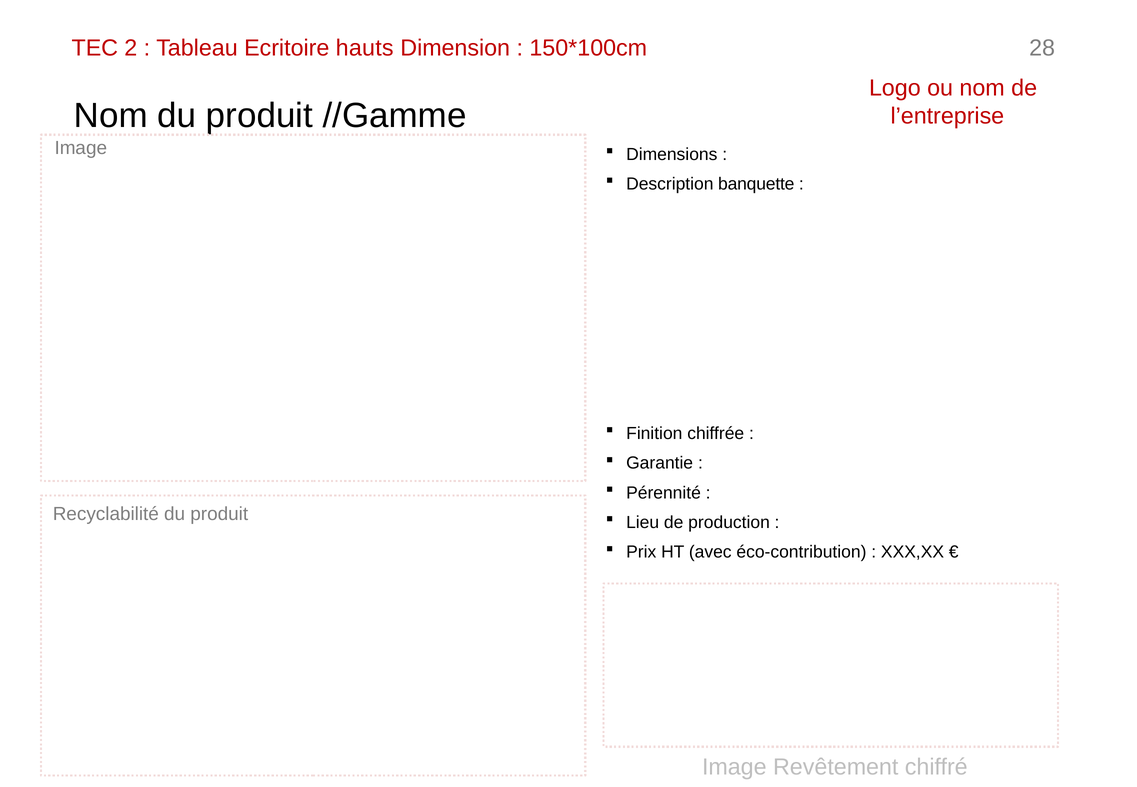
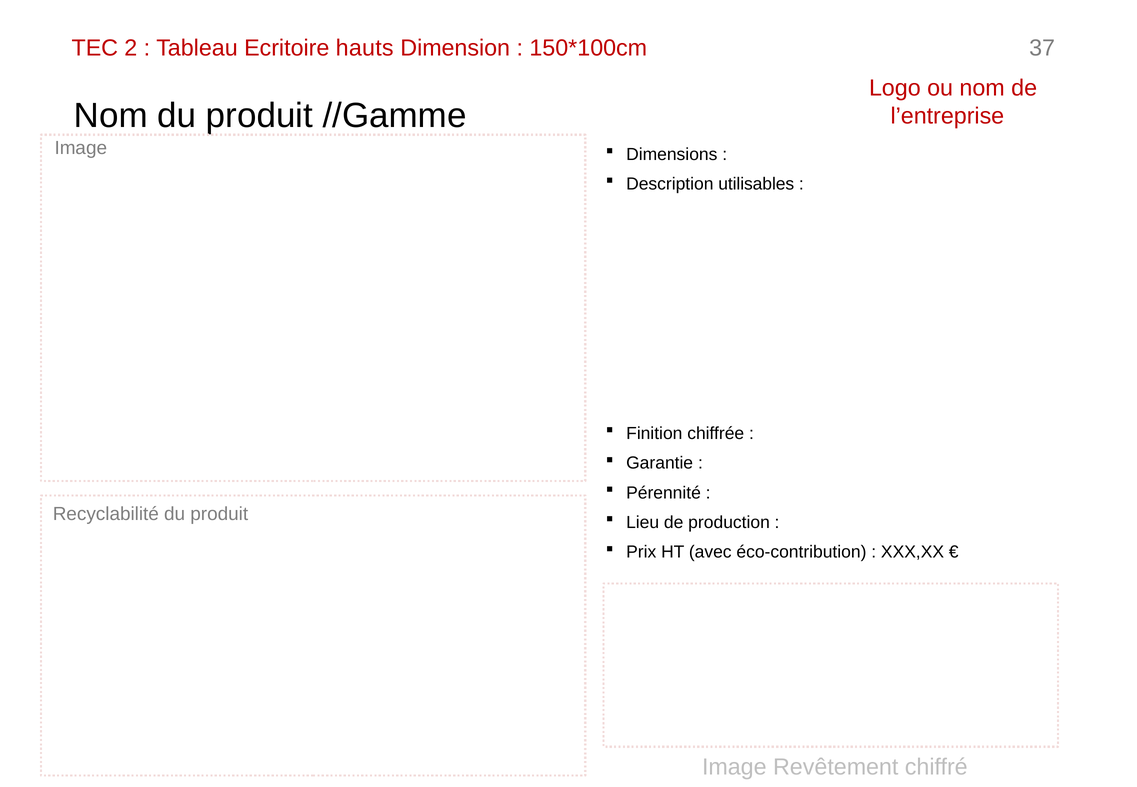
28: 28 -> 37
banquette: banquette -> utilisables
